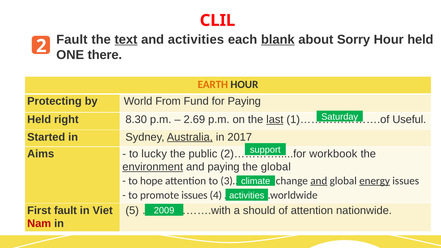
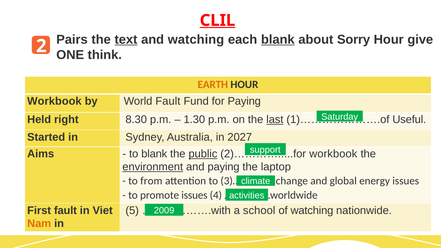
CLIL underline: none -> present
Fault at (72, 40): Fault -> Pairs
and activities: activities -> watching
Hour held: held -> give
there: there -> think
Protecting at (54, 101): Protecting -> Workbook
World From: From -> Fault
2.69: 2.69 -> 1.30
Australia underline: present -> none
2017: 2017 -> 2027
to lucky: lucky -> blank
public underline: none -> present
the global: global -> laptop
hope: hope -> from
and at (319, 181) underline: present -> none
energy underline: present -> none
should: should -> school
of attention: attention -> watching
Nam colour: red -> orange
